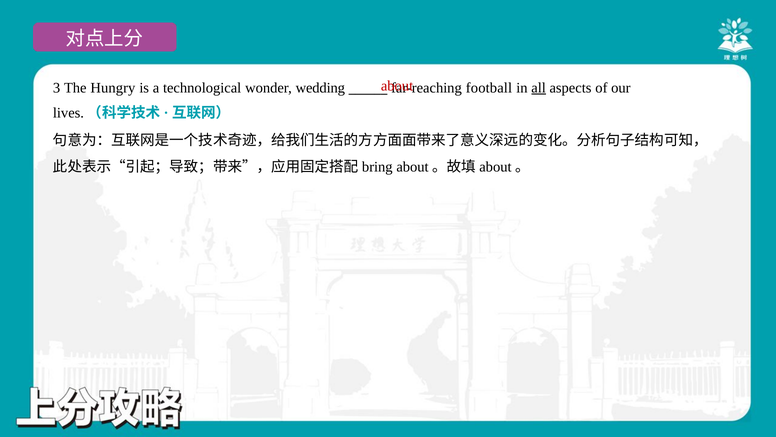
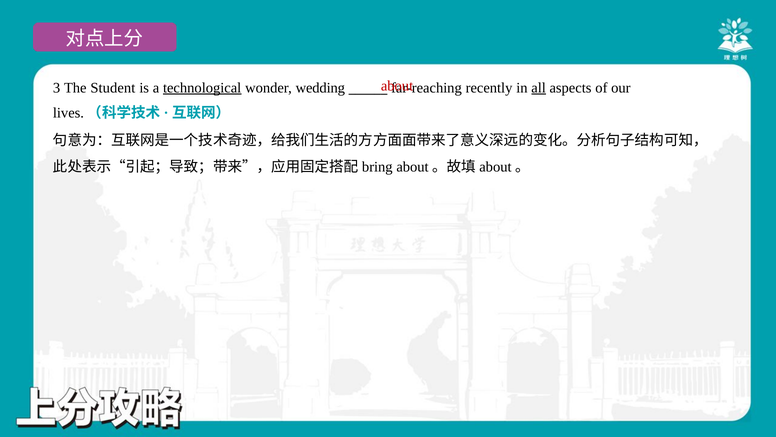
Hungry: Hungry -> Student
technological underline: none -> present
football: football -> recently
